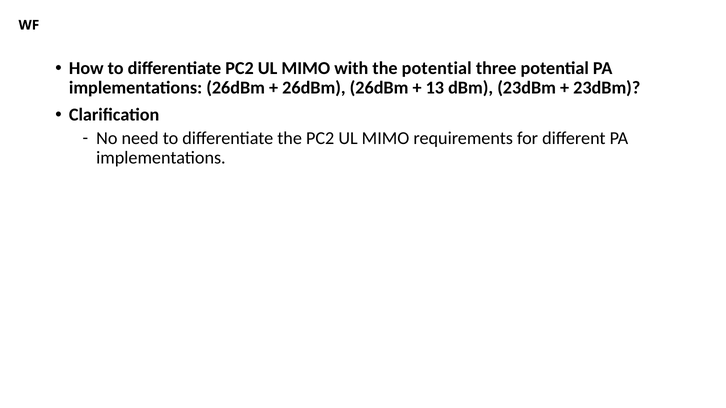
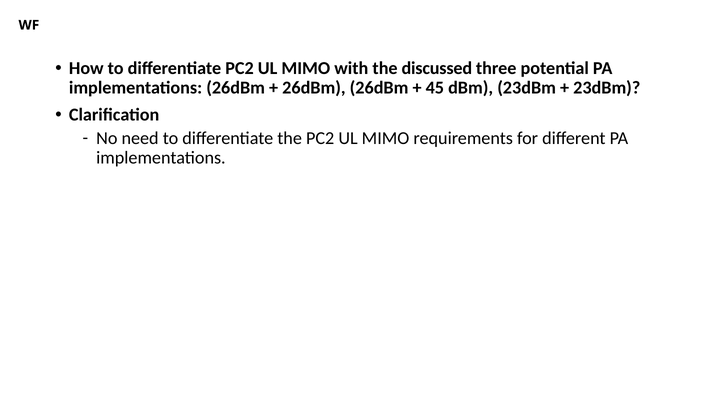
the potential: potential -> discussed
13: 13 -> 45
